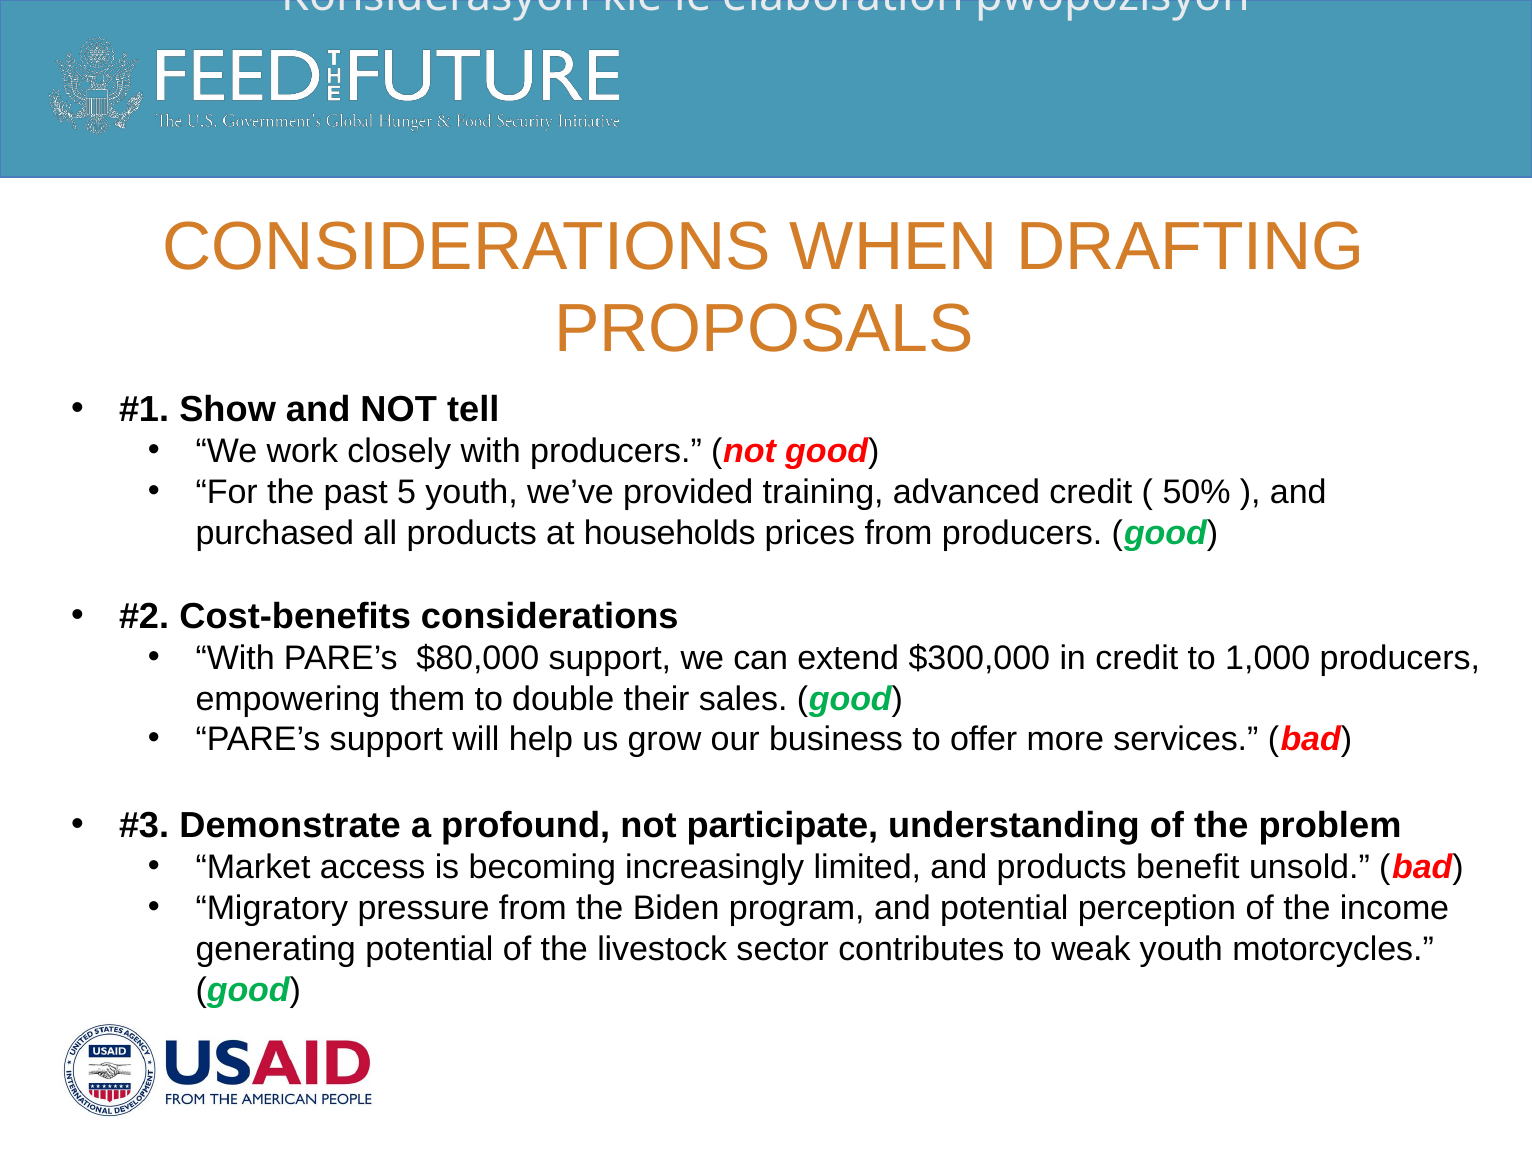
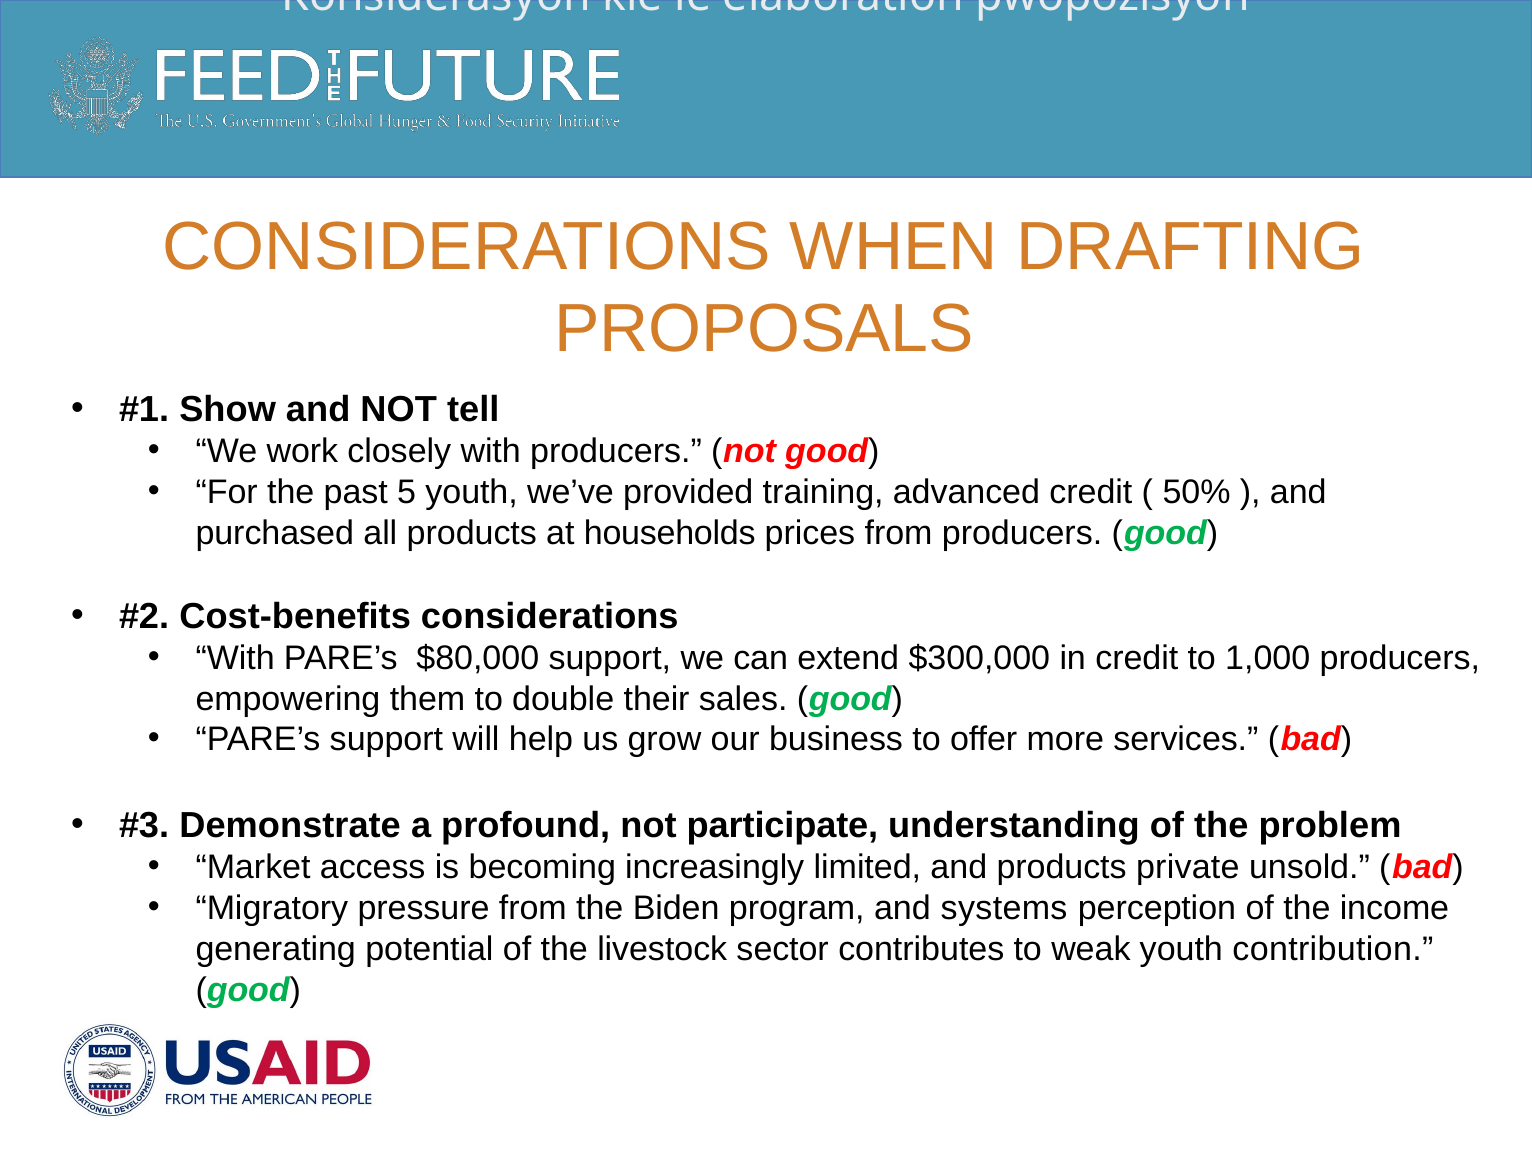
benefit: benefit -> private
and potential: potential -> systems
motorcycles: motorcycles -> contribution
